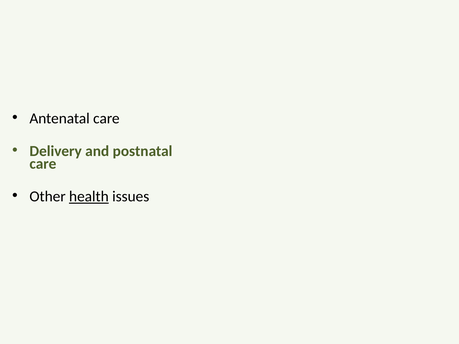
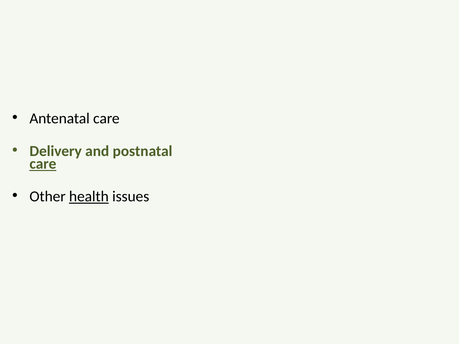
care at (43, 164) underline: none -> present
